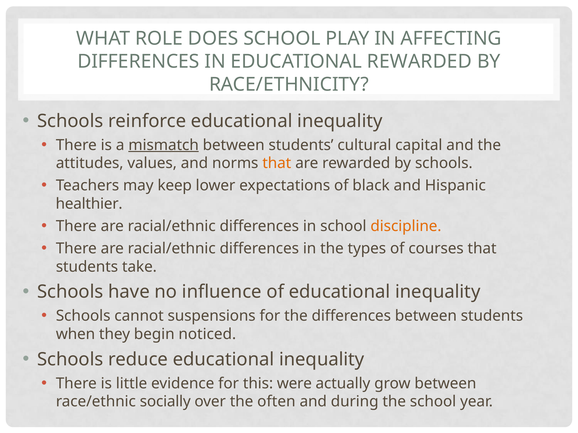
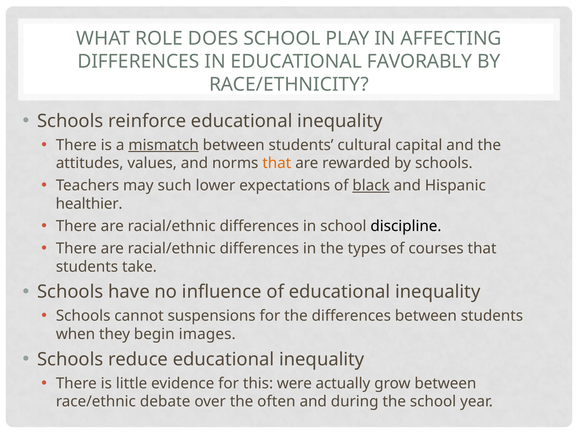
EDUCATIONAL REWARDED: REWARDED -> FAVORABLY
keep: keep -> such
black underline: none -> present
discipline colour: orange -> black
noticed: noticed -> images
socially: socially -> debate
